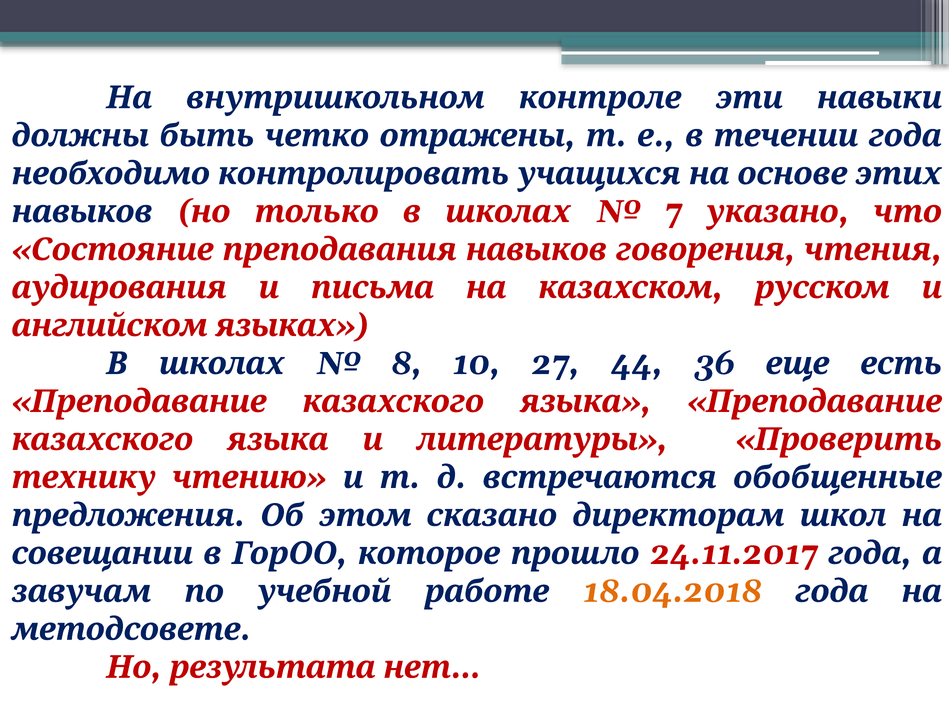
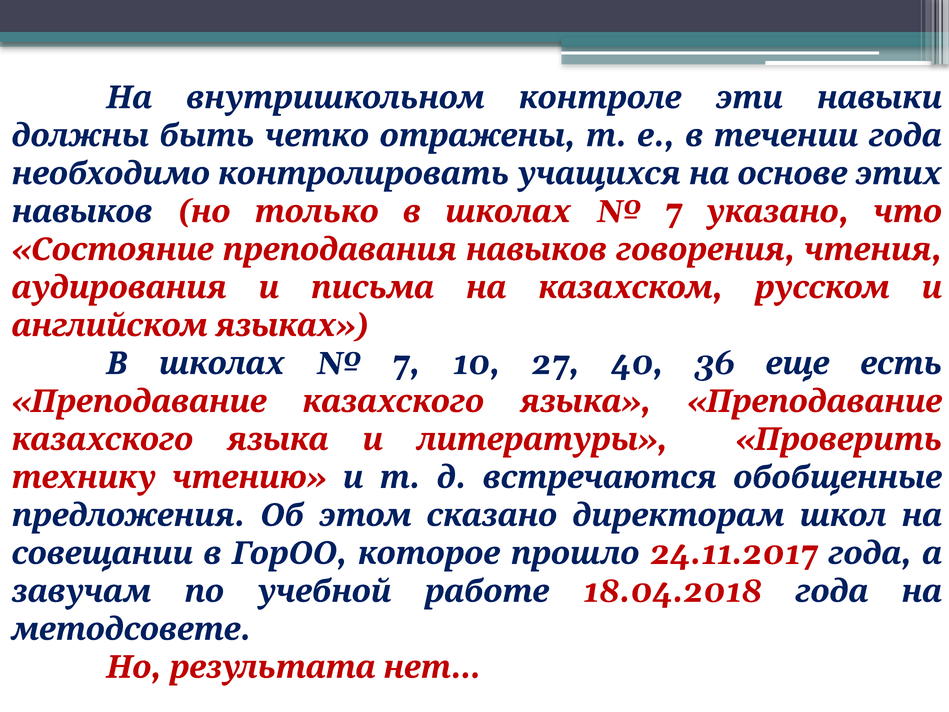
8 at (406, 363): 8 -> 7
44: 44 -> 40
18.04.2018 colour: orange -> red
